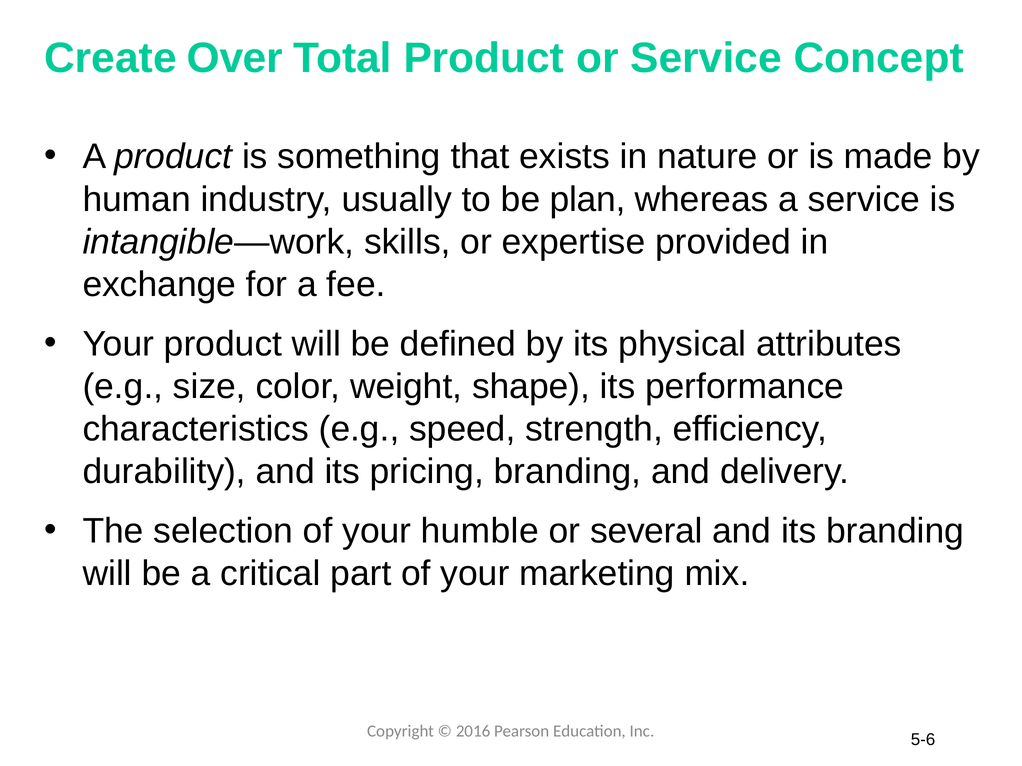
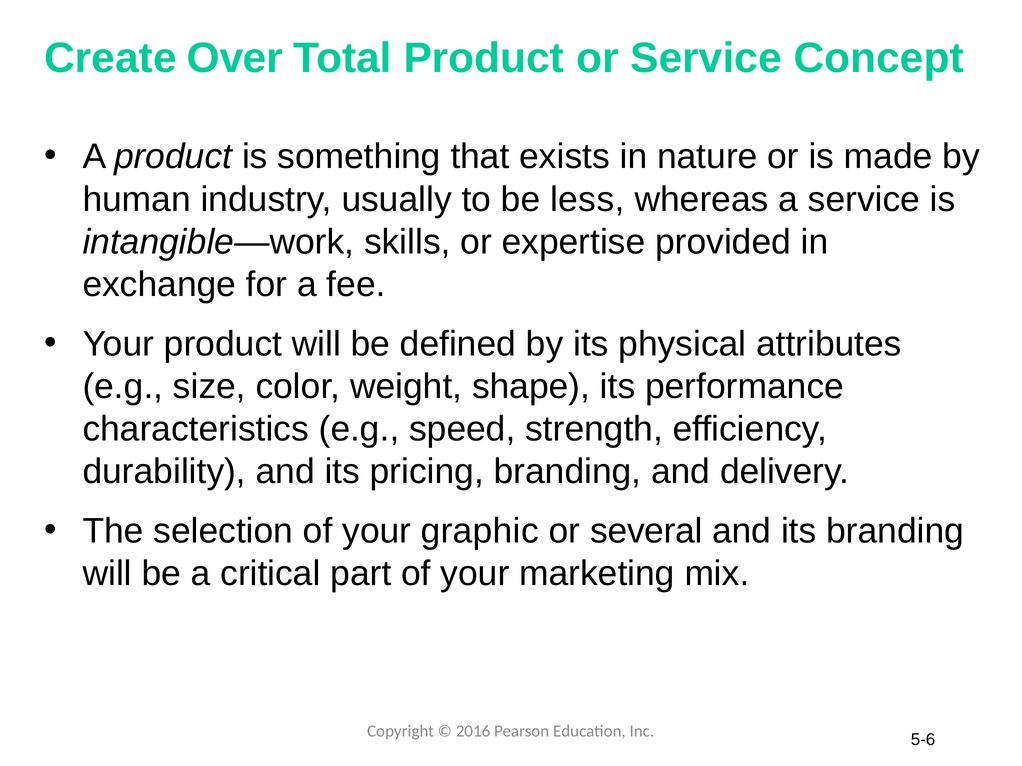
plan: plan -> less
humble: humble -> graphic
